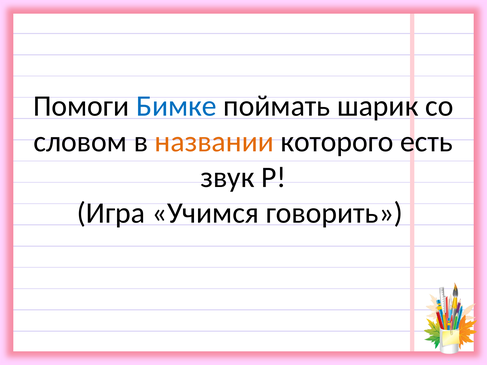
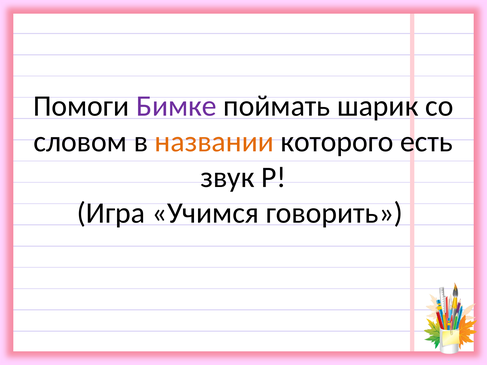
Бимке colour: blue -> purple
